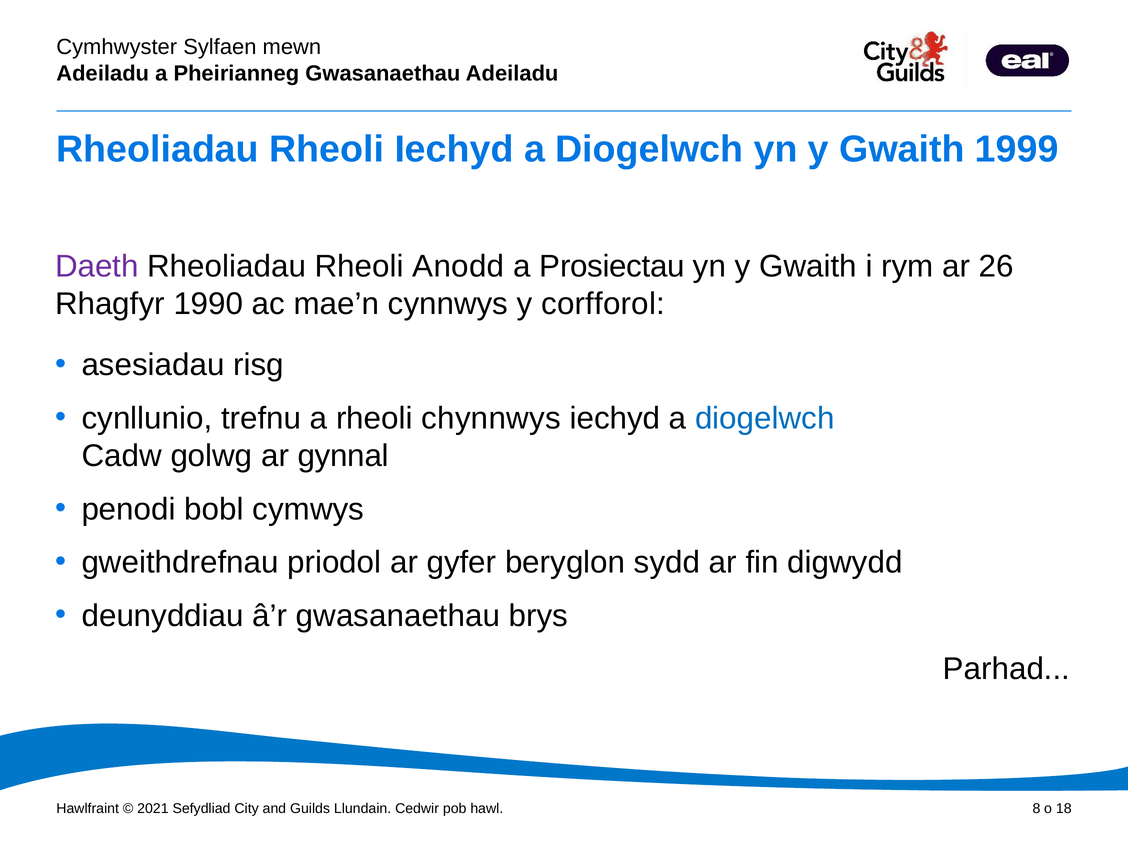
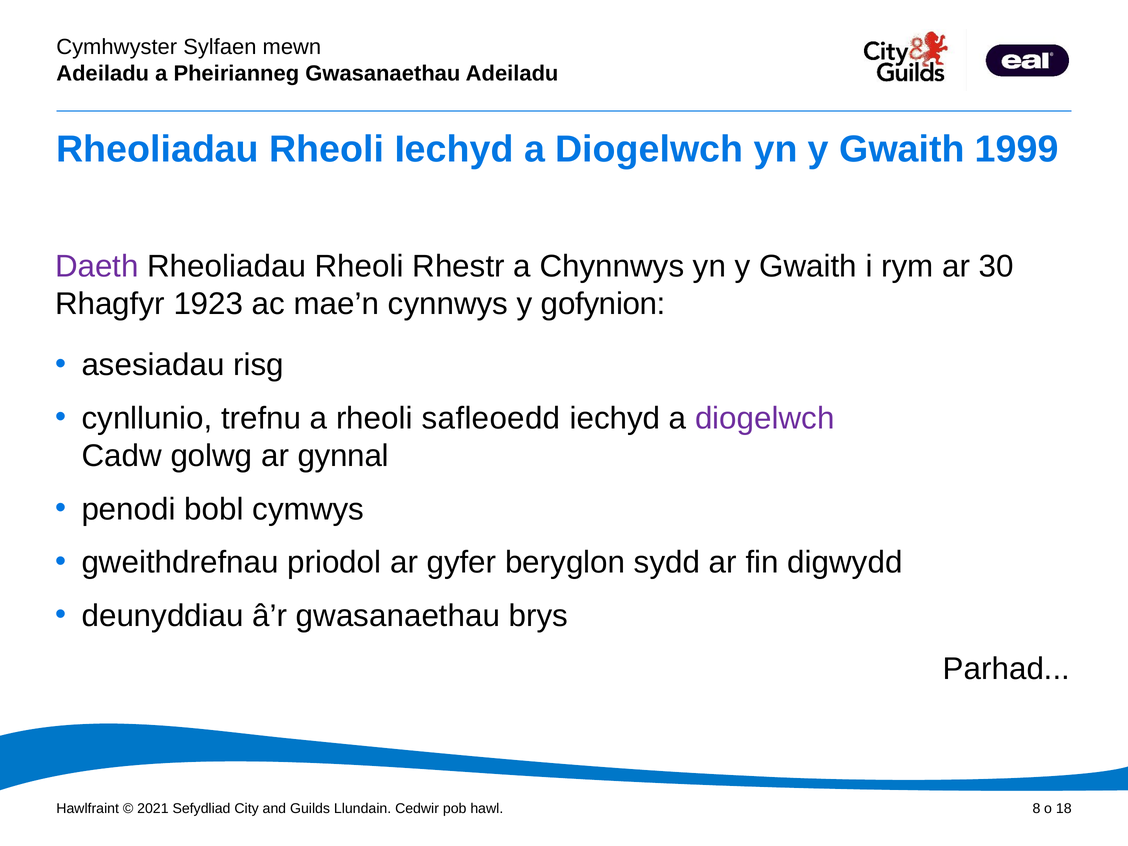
Anodd: Anodd -> Rhestr
Prosiectau: Prosiectau -> Chynnwys
26: 26 -> 30
1990: 1990 -> 1923
corfforol: corfforol -> gofynion
chynnwys: chynnwys -> safleoedd
diogelwch at (765, 418) colour: blue -> purple
